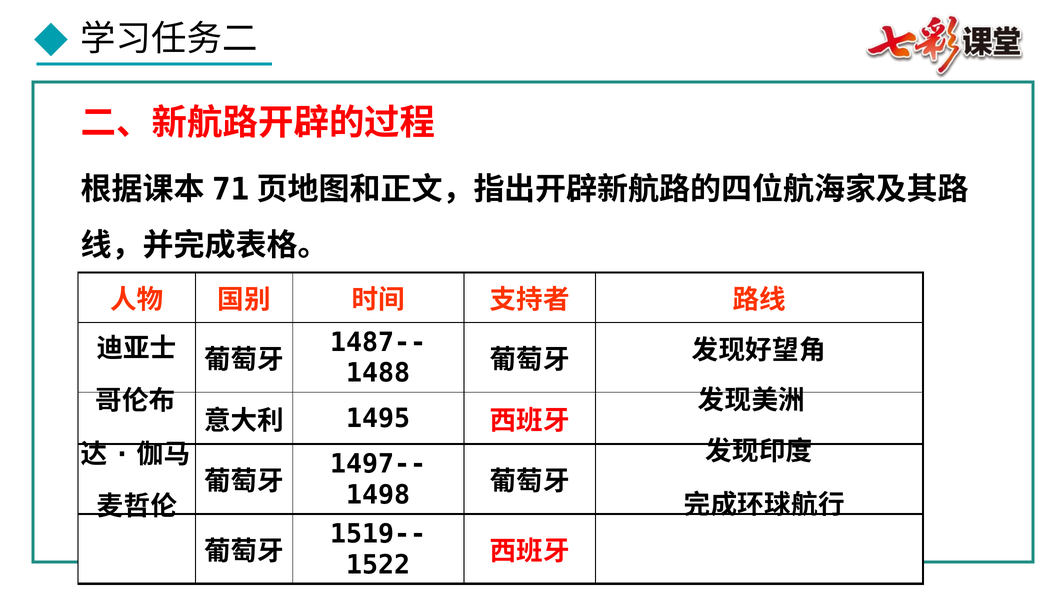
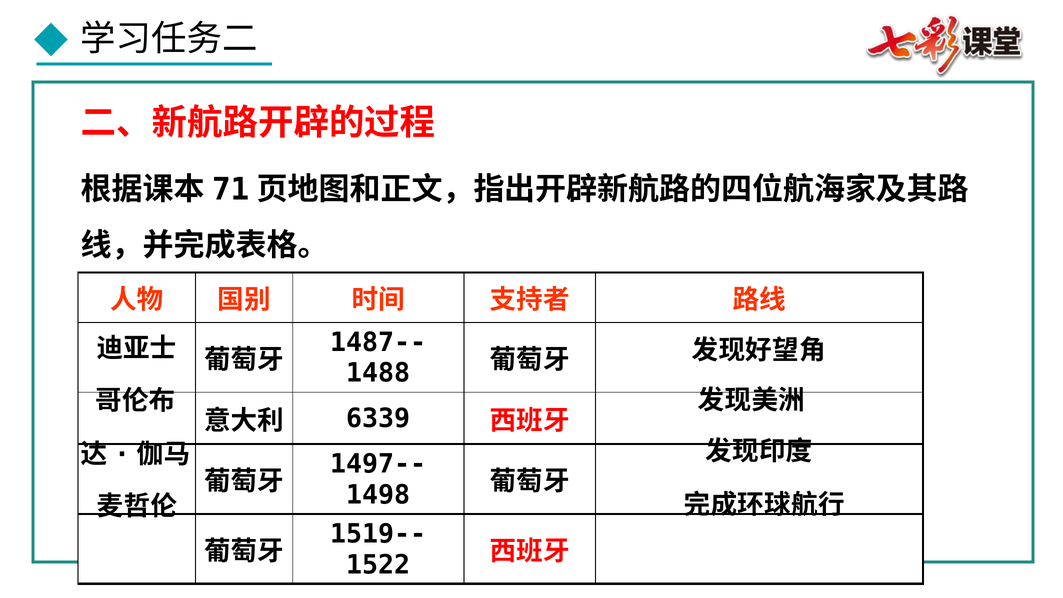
1495: 1495 -> 6339
